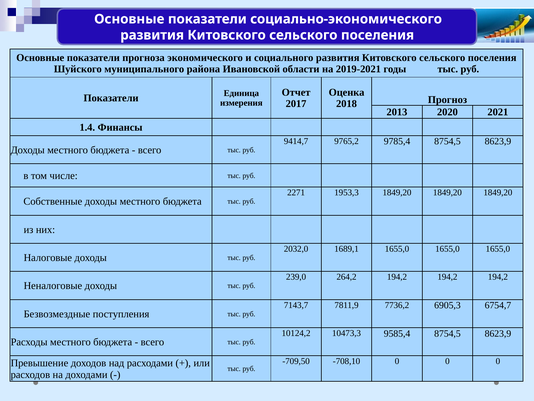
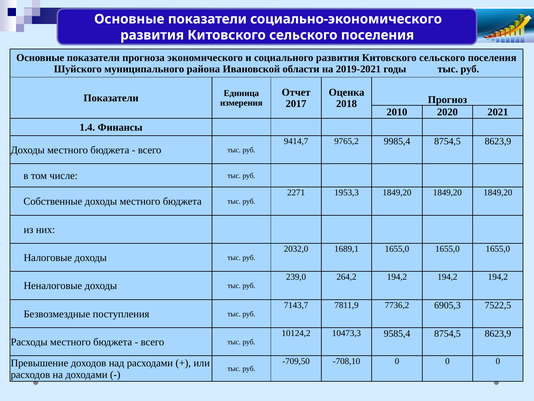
2013: 2013 -> 2010
9785,4: 9785,4 -> 9985,4
6754,7: 6754,7 -> 7522,5
